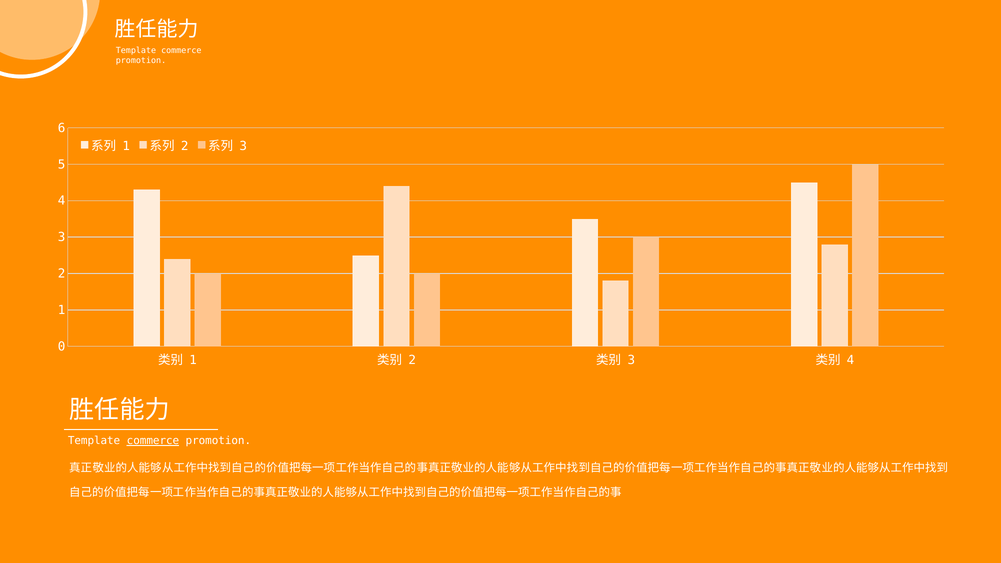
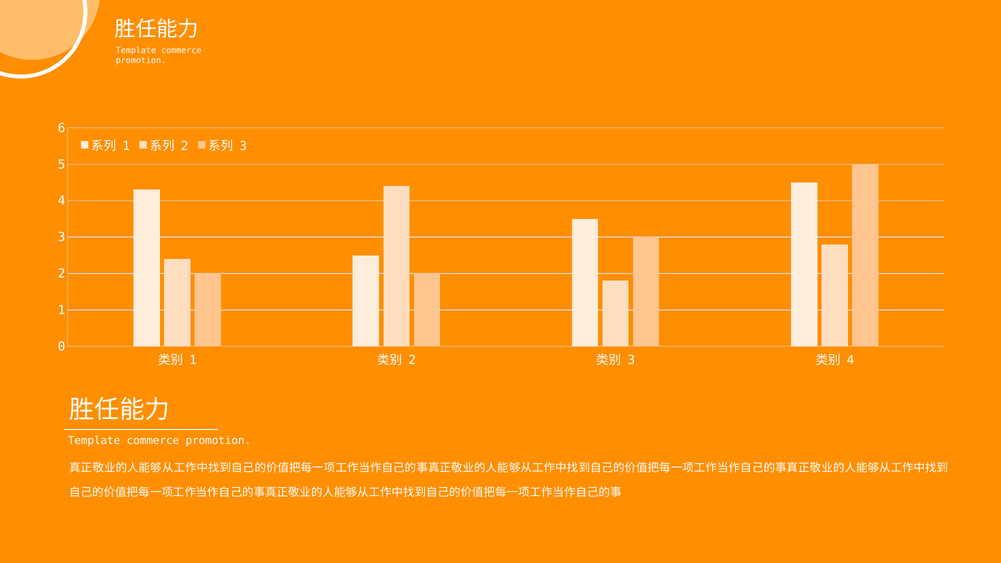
commerce at (153, 441) underline: present -> none
